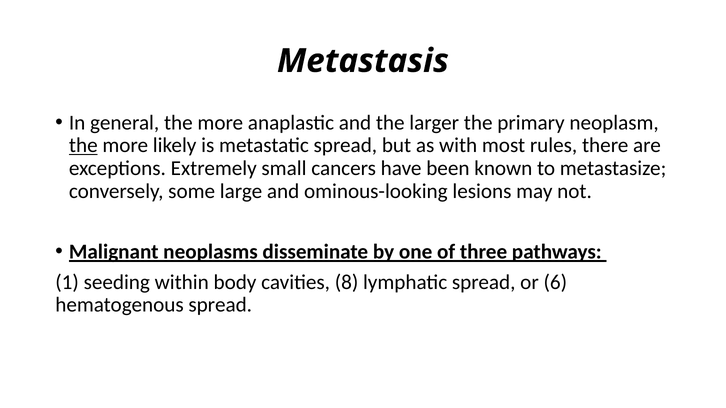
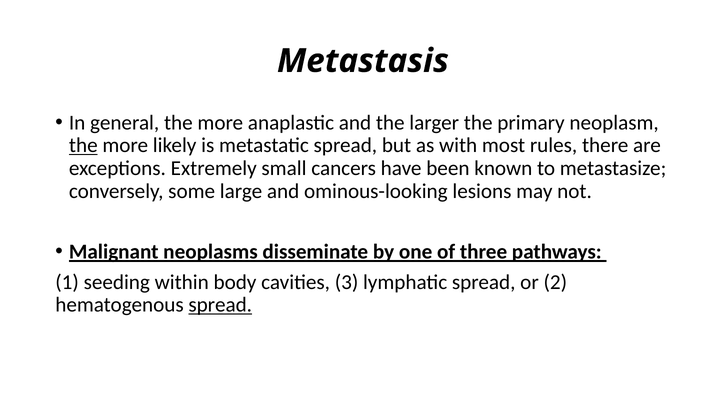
8: 8 -> 3
6: 6 -> 2
spread at (220, 305) underline: none -> present
